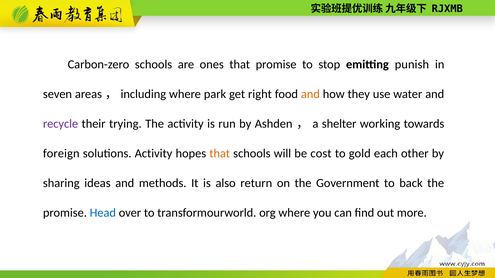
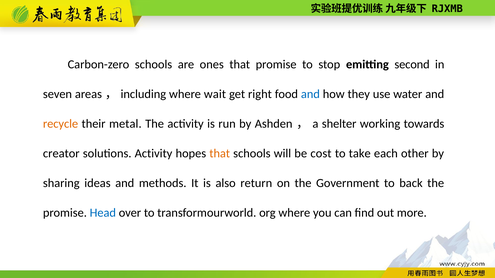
punish: punish -> second
park: park -> wait
and at (310, 94) colour: orange -> blue
recycle colour: purple -> orange
trying: trying -> metal
foreign: foreign -> creator
gold: gold -> take
